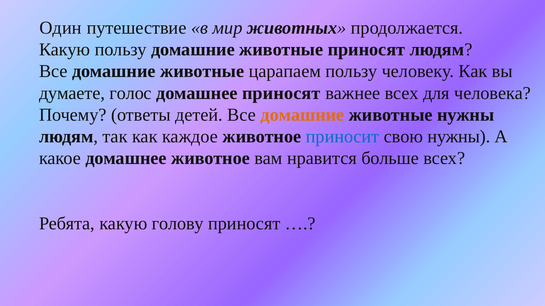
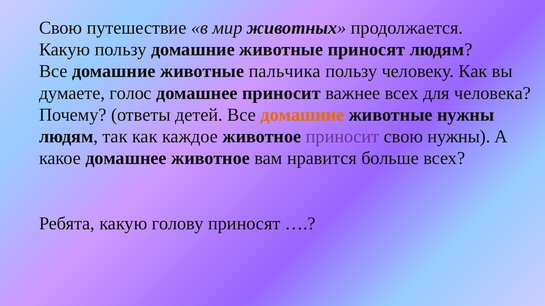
Один at (61, 28): Один -> Свою
царапаем: царапаем -> пальчика
домашнее приносят: приносят -> приносит
приносит at (343, 137) colour: blue -> purple
